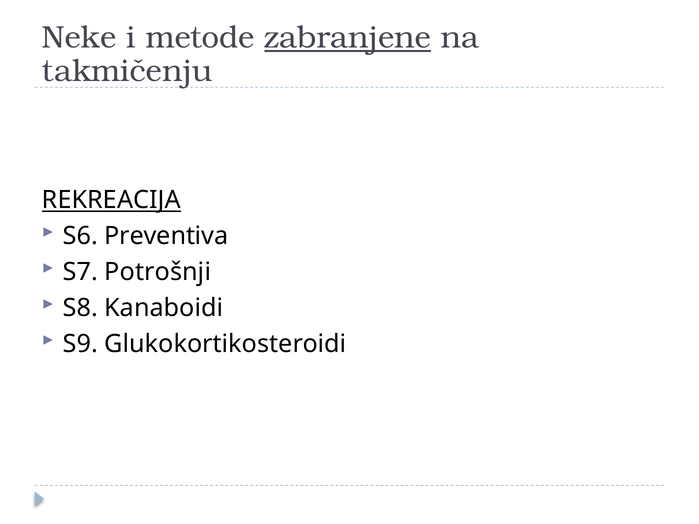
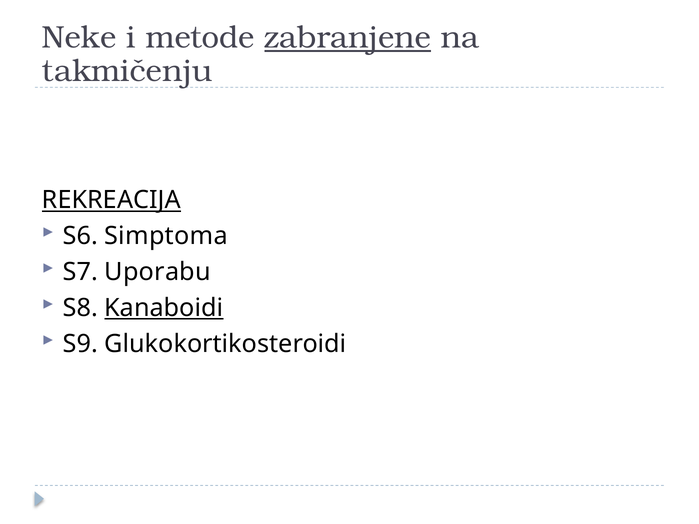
Preventiva: Preventiva -> Simptoma
Potrošnji: Potrošnji -> Uporabu
Kanaboidi underline: none -> present
